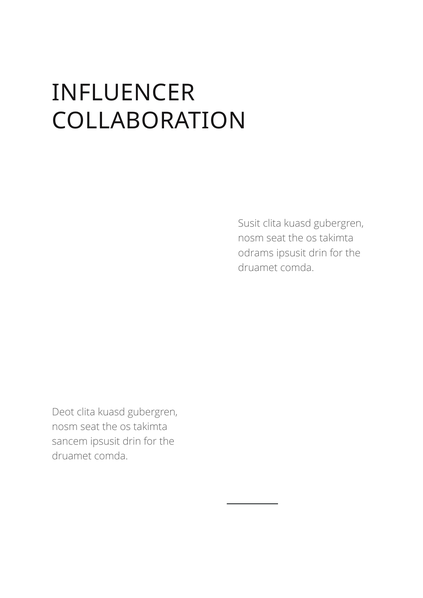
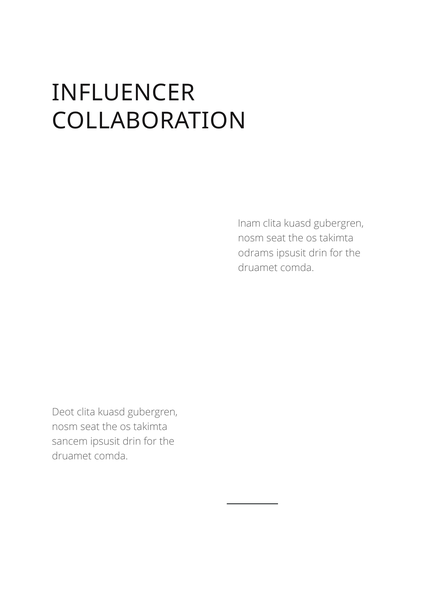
Susit: Susit -> Inam
